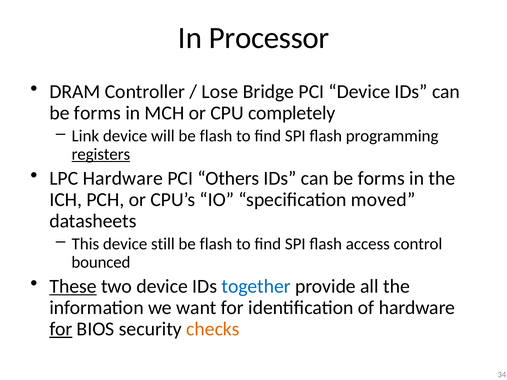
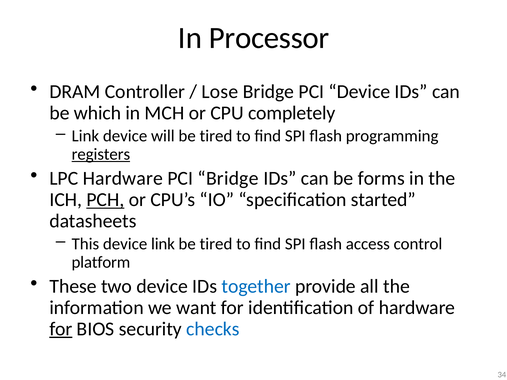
forms at (97, 113): forms -> which
will be flash: flash -> tired
PCI Others: Others -> Bridge
PCH underline: none -> present
moved: moved -> started
device still: still -> link
flash at (216, 244): flash -> tired
bounced: bounced -> platform
These underline: present -> none
checks colour: orange -> blue
